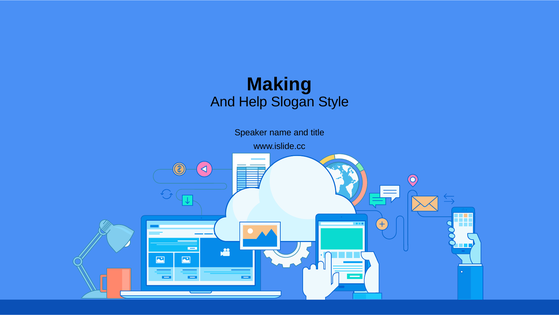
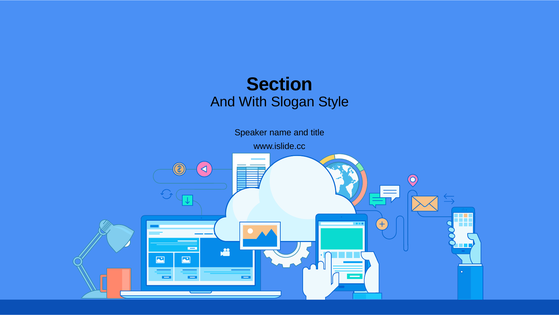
Making: Making -> Section
Help: Help -> With
